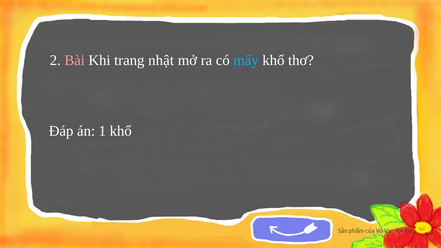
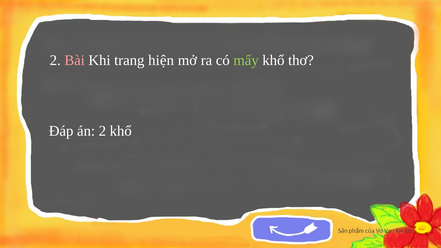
nhật: nhật -> hiện
mấy colour: light blue -> light green
án 1: 1 -> 2
